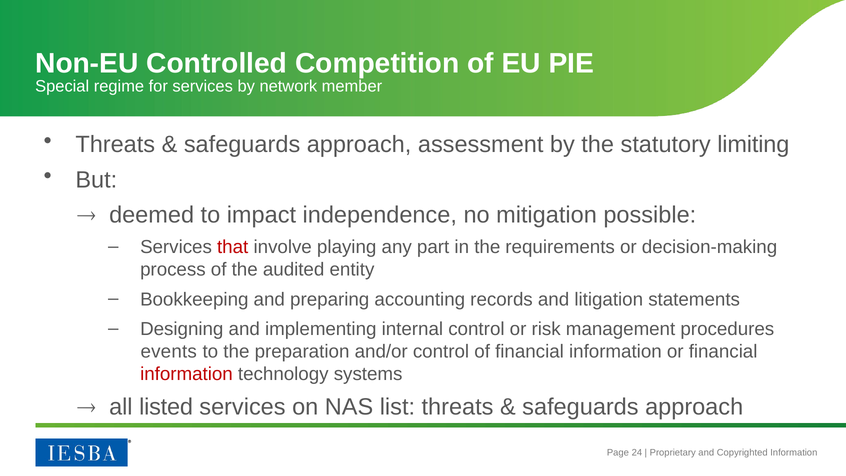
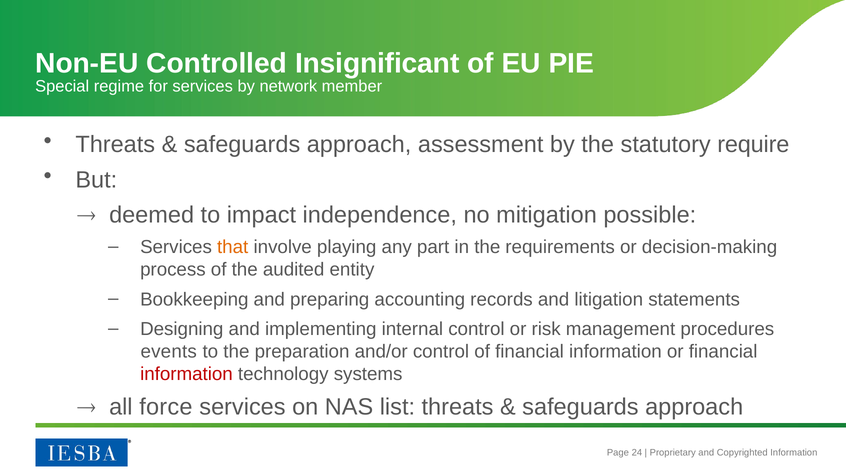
Competition: Competition -> Insignificant
limiting: limiting -> require
that colour: red -> orange
listed: listed -> force
